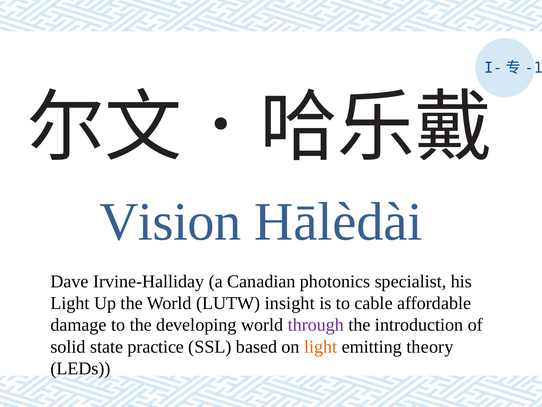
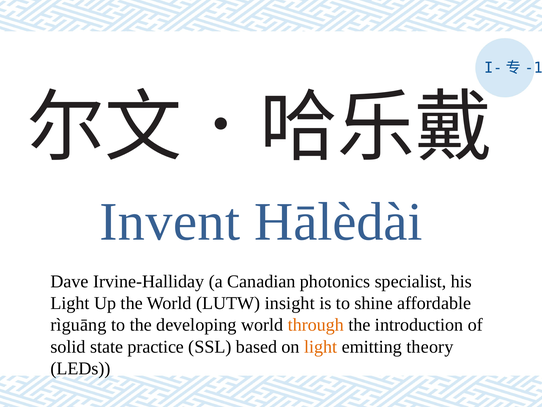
Vision: Vision -> Invent
cable: cable -> shine
damage: damage -> rìguāng
through colour: purple -> orange
